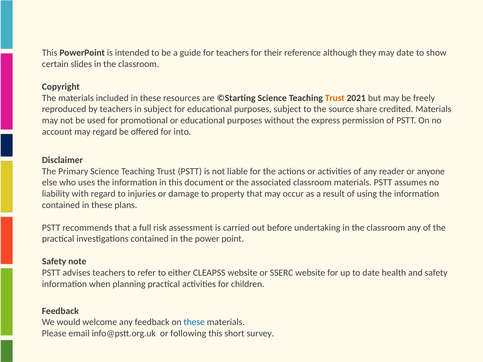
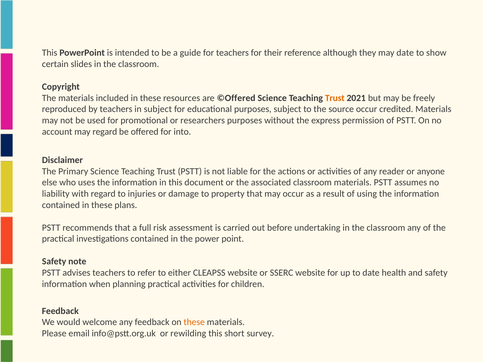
©Starting: ©Starting -> ©Offered
source share: share -> occur
or educational: educational -> researchers
these at (194, 322) colour: blue -> orange
following: following -> rewilding
